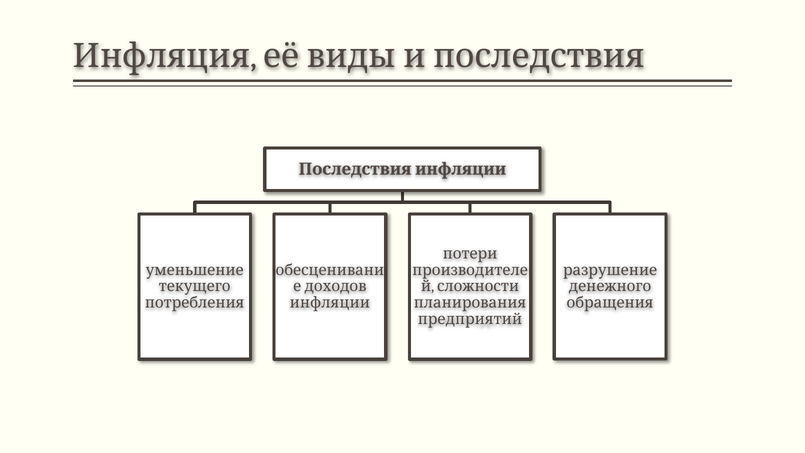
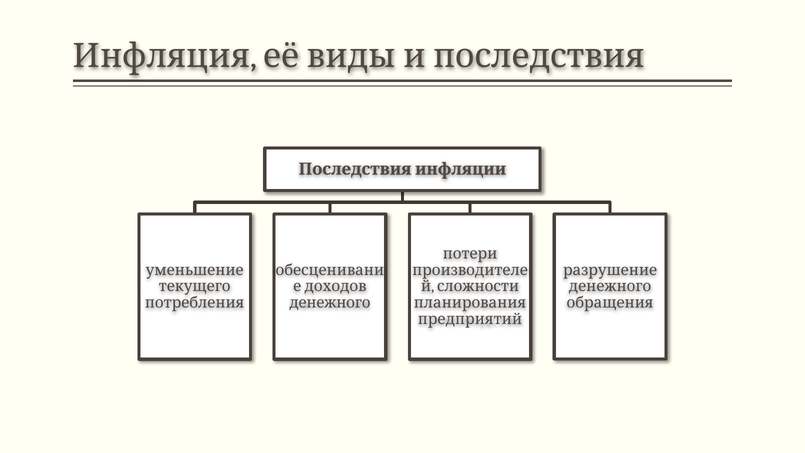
инфляции at (330, 303): инфляции -> денежного
